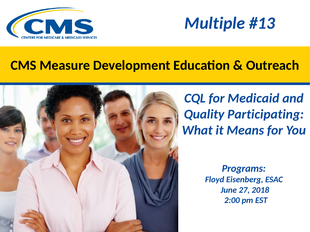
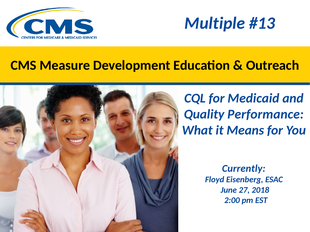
Participating: Participating -> Performance
Programs: Programs -> Currently
